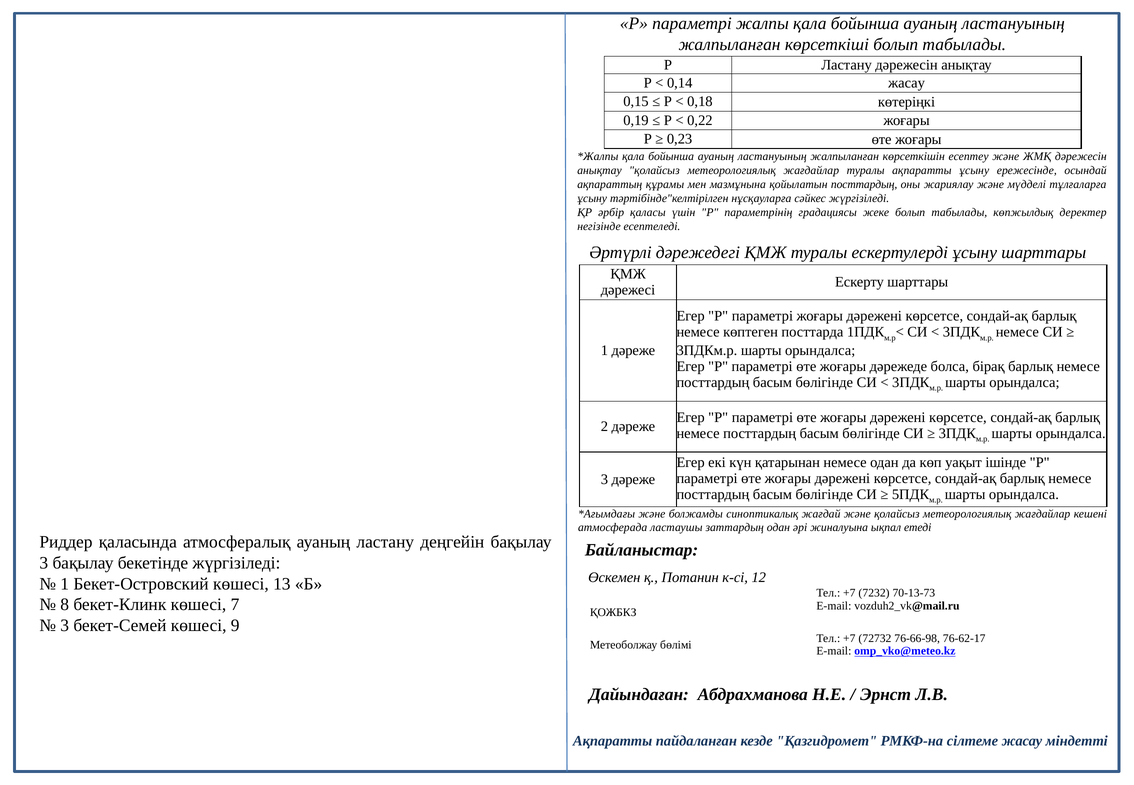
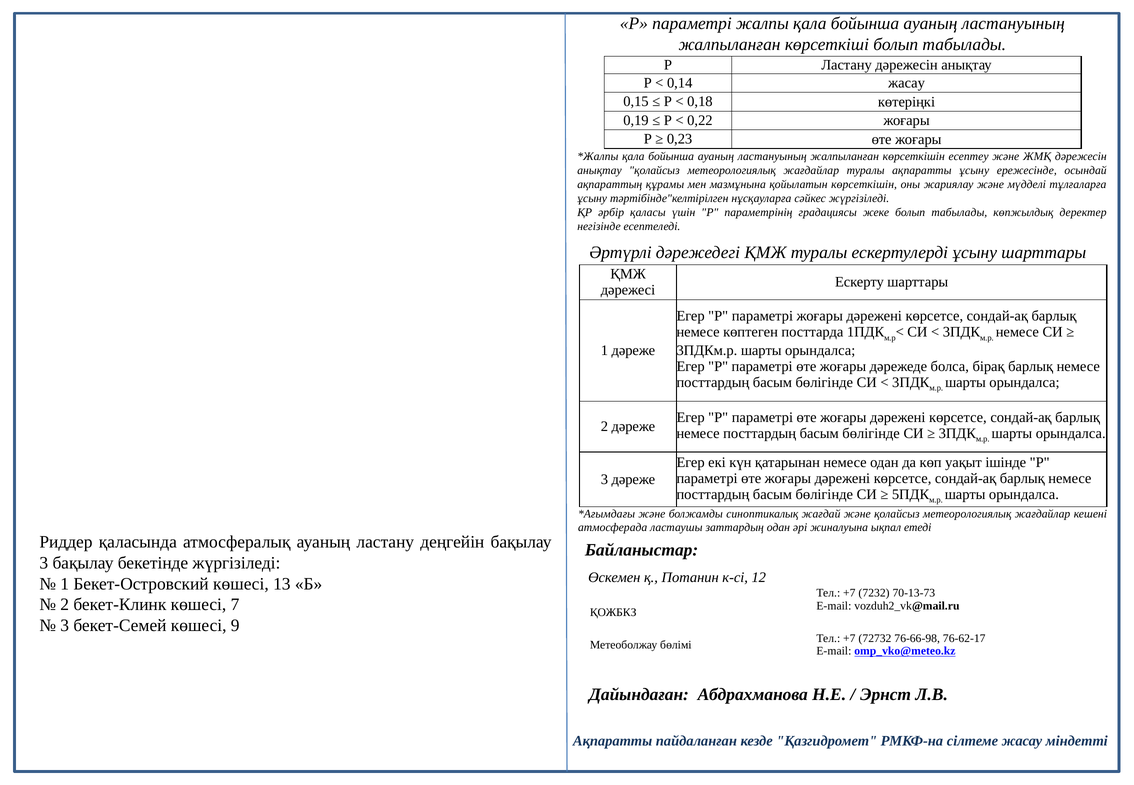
қойылатын посттардың: посттардың -> көрсеткішін
8 at (65, 605): 8 -> 2
